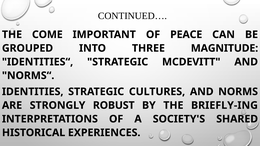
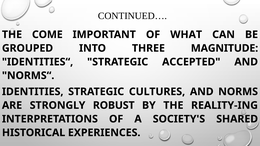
PEACE: PEACE -> WHAT
MCDEVITT: MCDEVITT -> ACCEPTED
BRIEFLY-ING: BRIEFLY-ING -> REALITY-ING
